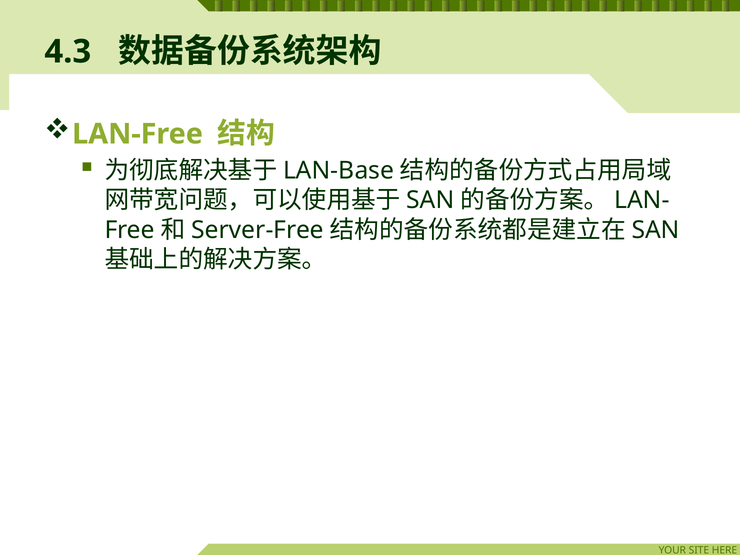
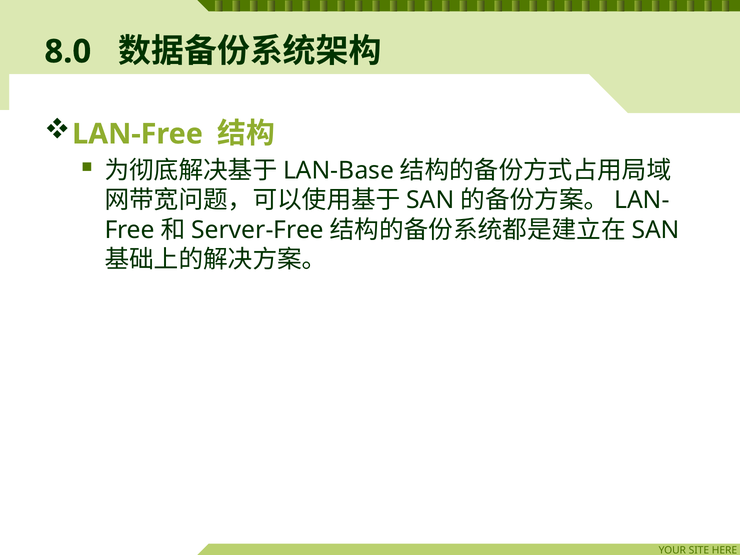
4.3: 4.3 -> 8.0
